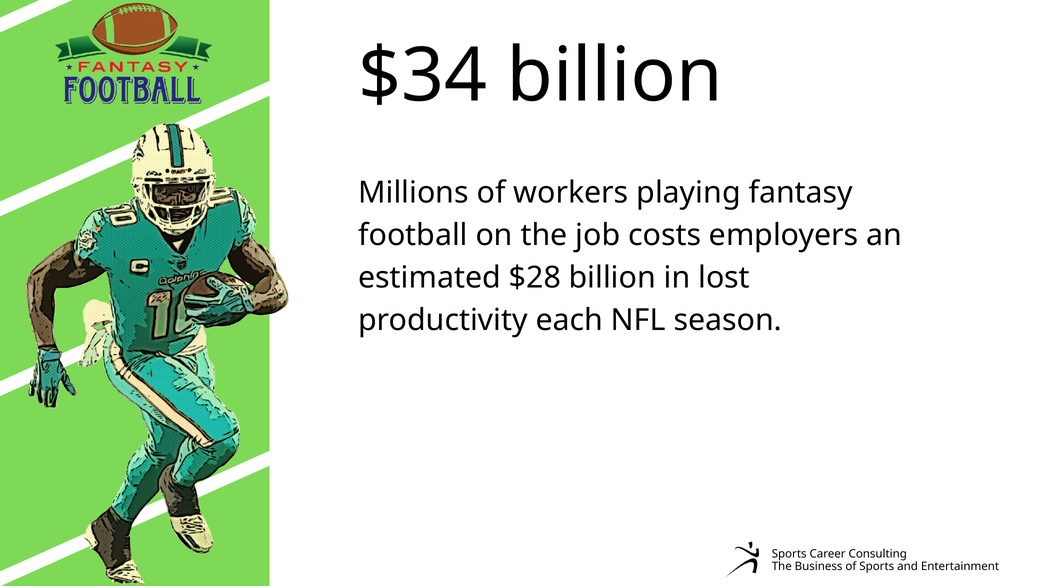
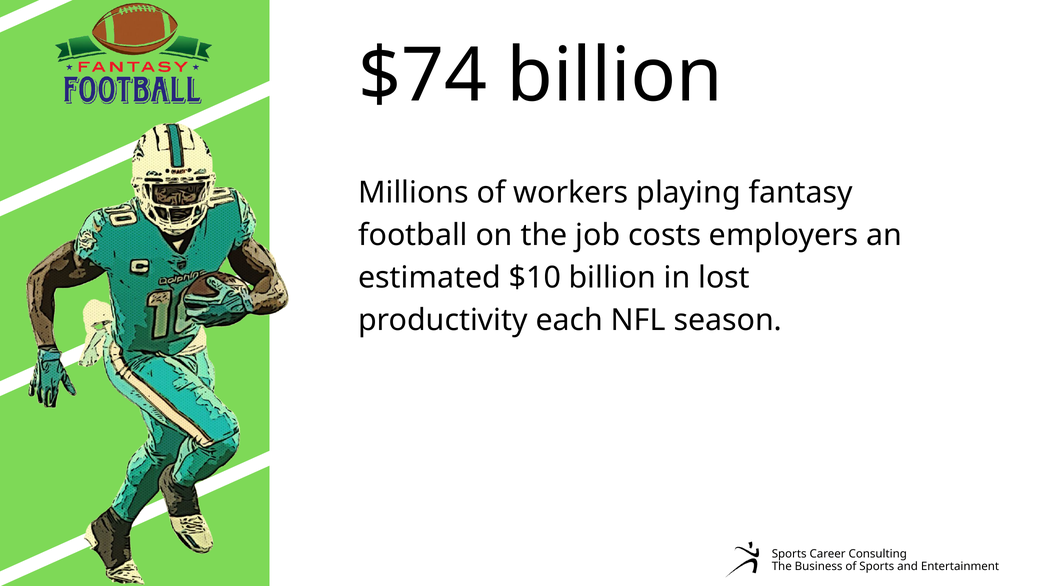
$34: $34 -> $74
$28: $28 -> $10
